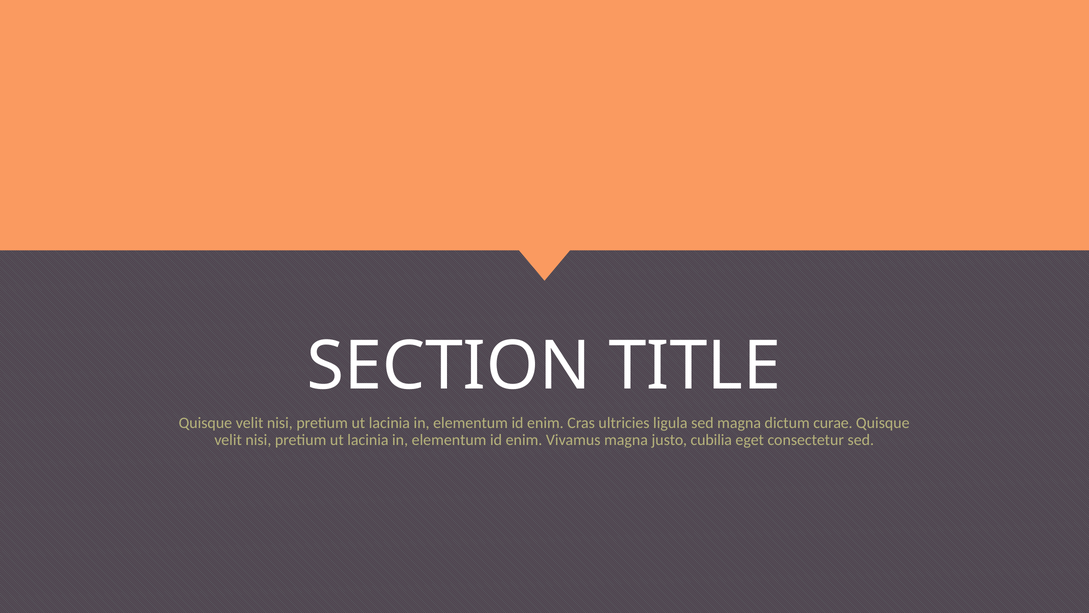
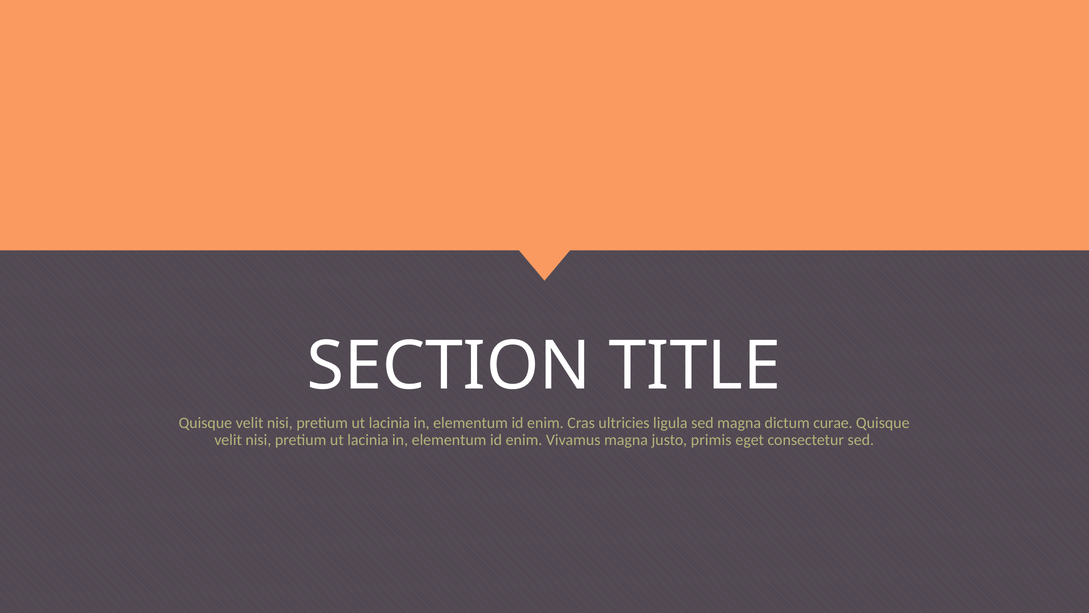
cubilia: cubilia -> primis
